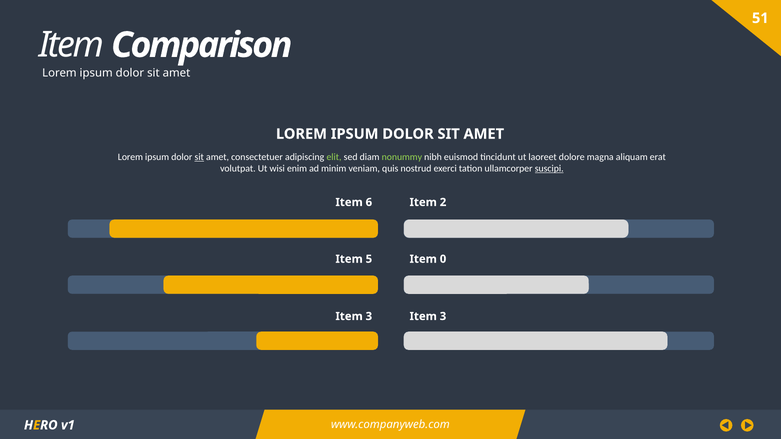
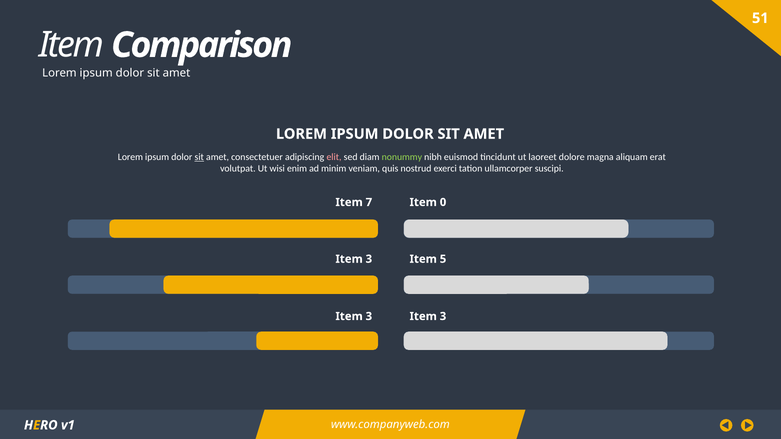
elit colour: light green -> pink
suscipi underline: present -> none
6: 6 -> 7
2: 2 -> 0
5 at (369, 259): 5 -> 3
0: 0 -> 5
